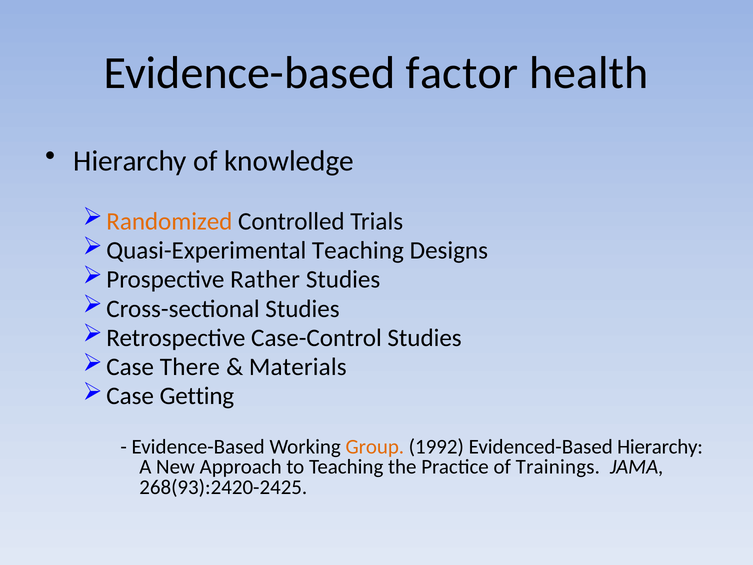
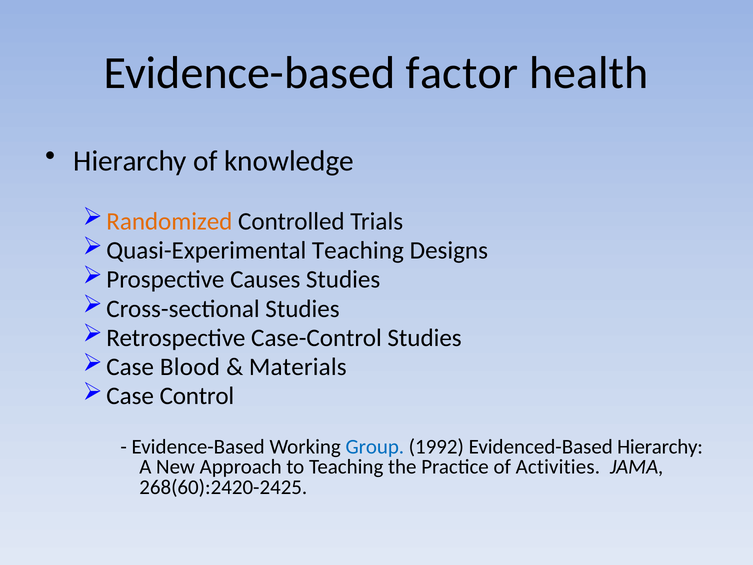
Rather: Rather -> Causes
There: There -> Blood
Getting: Getting -> Control
Group colour: orange -> blue
Trainings: Trainings -> Activities
268(93):2420-2425: 268(93):2420-2425 -> 268(60):2420-2425
